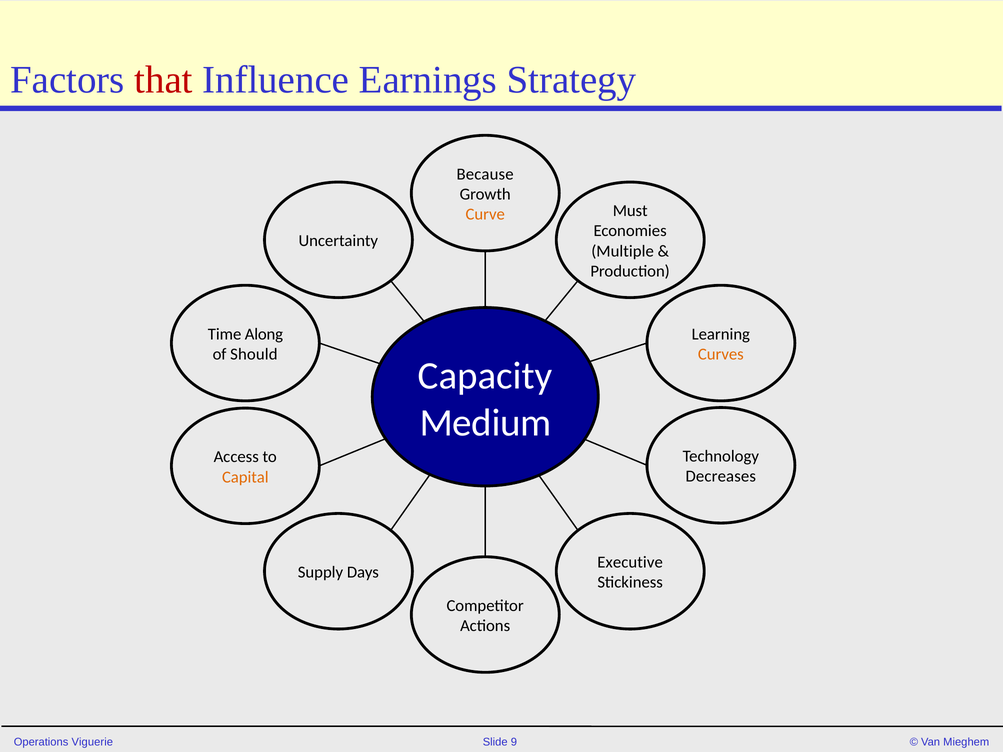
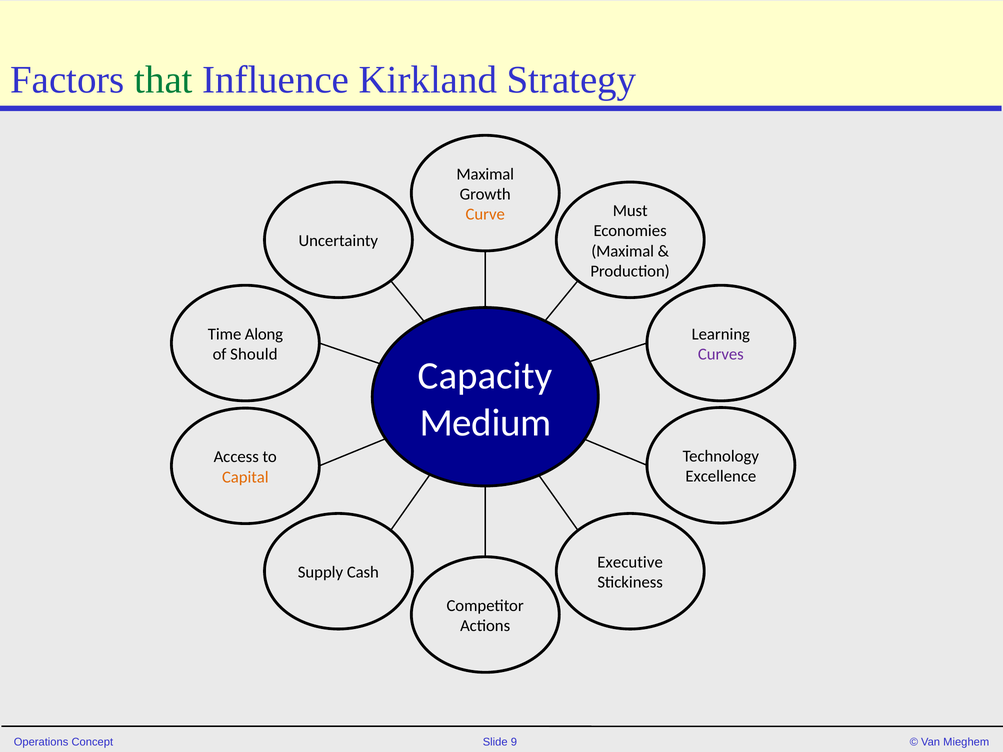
that colour: red -> green
Earnings: Earnings -> Kirkland
Because at (485, 174): Because -> Maximal
Multiple at (623, 251): Multiple -> Maximal
Curves colour: orange -> purple
Decreases: Decreases -> Excellence
Days: Days -> Cash
Viguerie: Viguerie -> Concept
